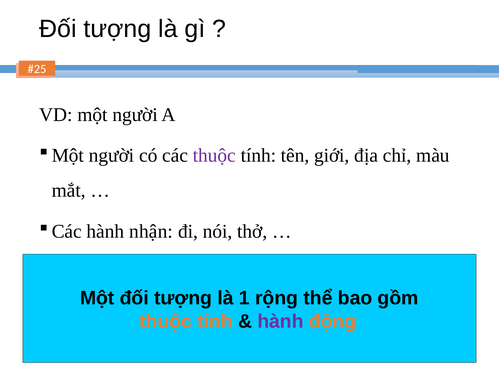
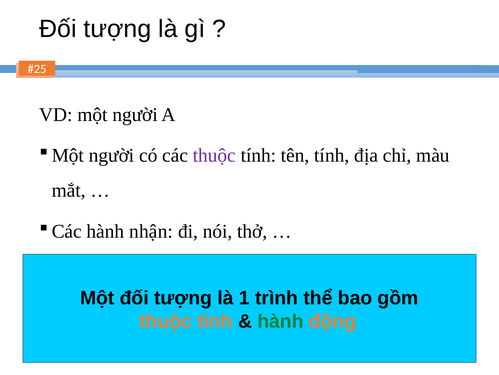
tên giới: giới -> tính
rộng: rộng -> trình
hành at (281, 321) colour: purple -> green
